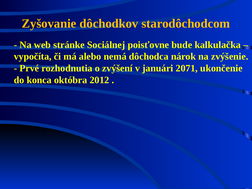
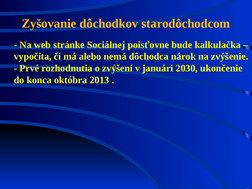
2071: 2071 -> 2030
2012: 2012 -> 2013
